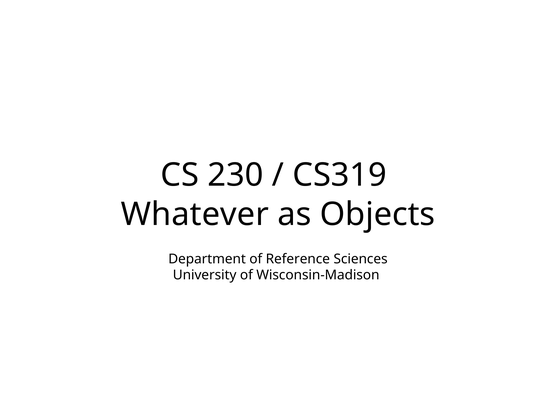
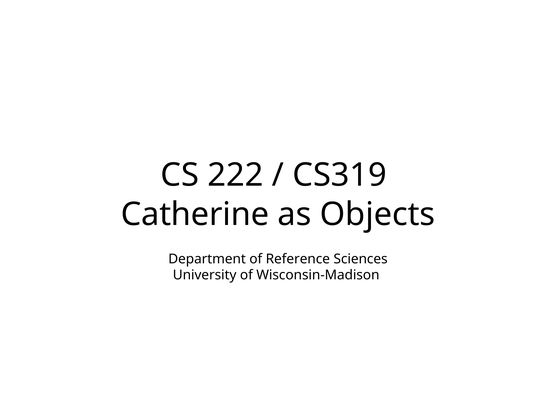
230: 230 -> 222
Whatever: Whatever -> Catherine
